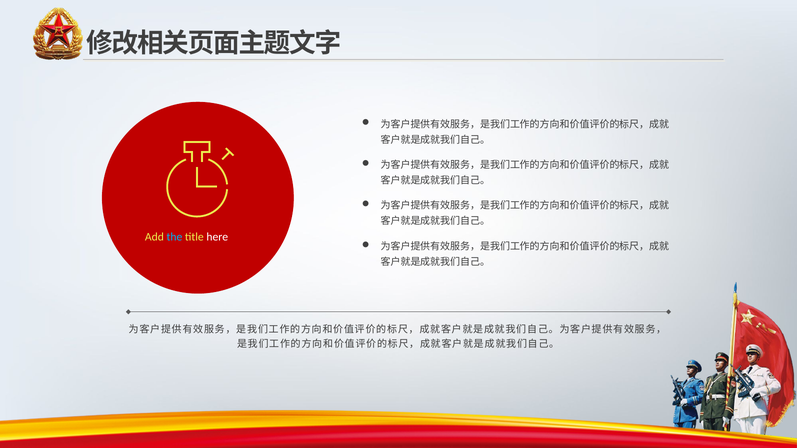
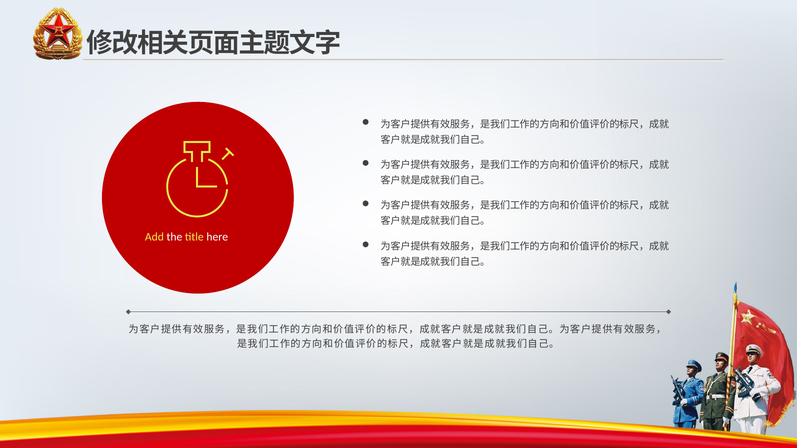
the colour: light blue -> white
